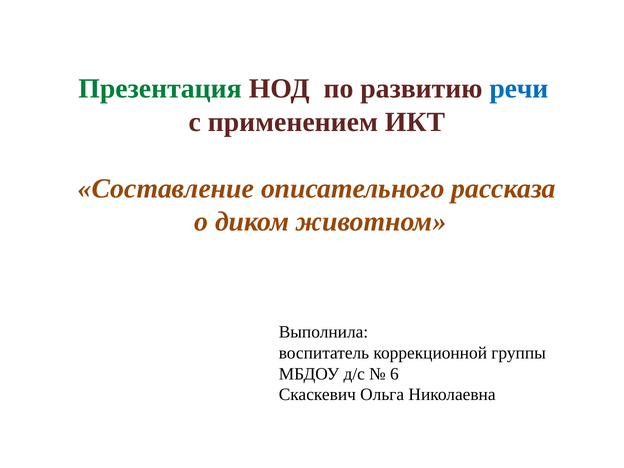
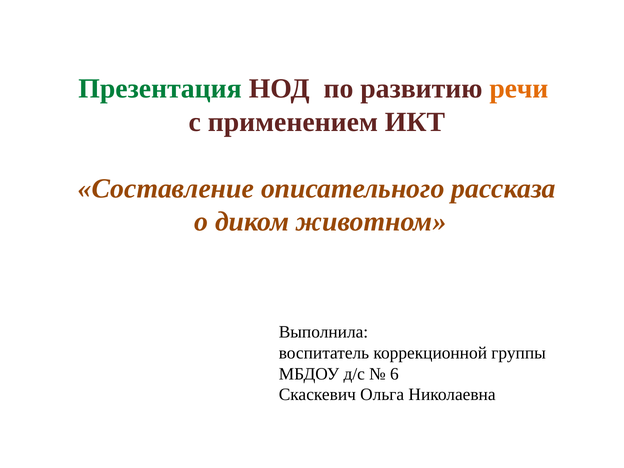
речи colour: blue -> orange
